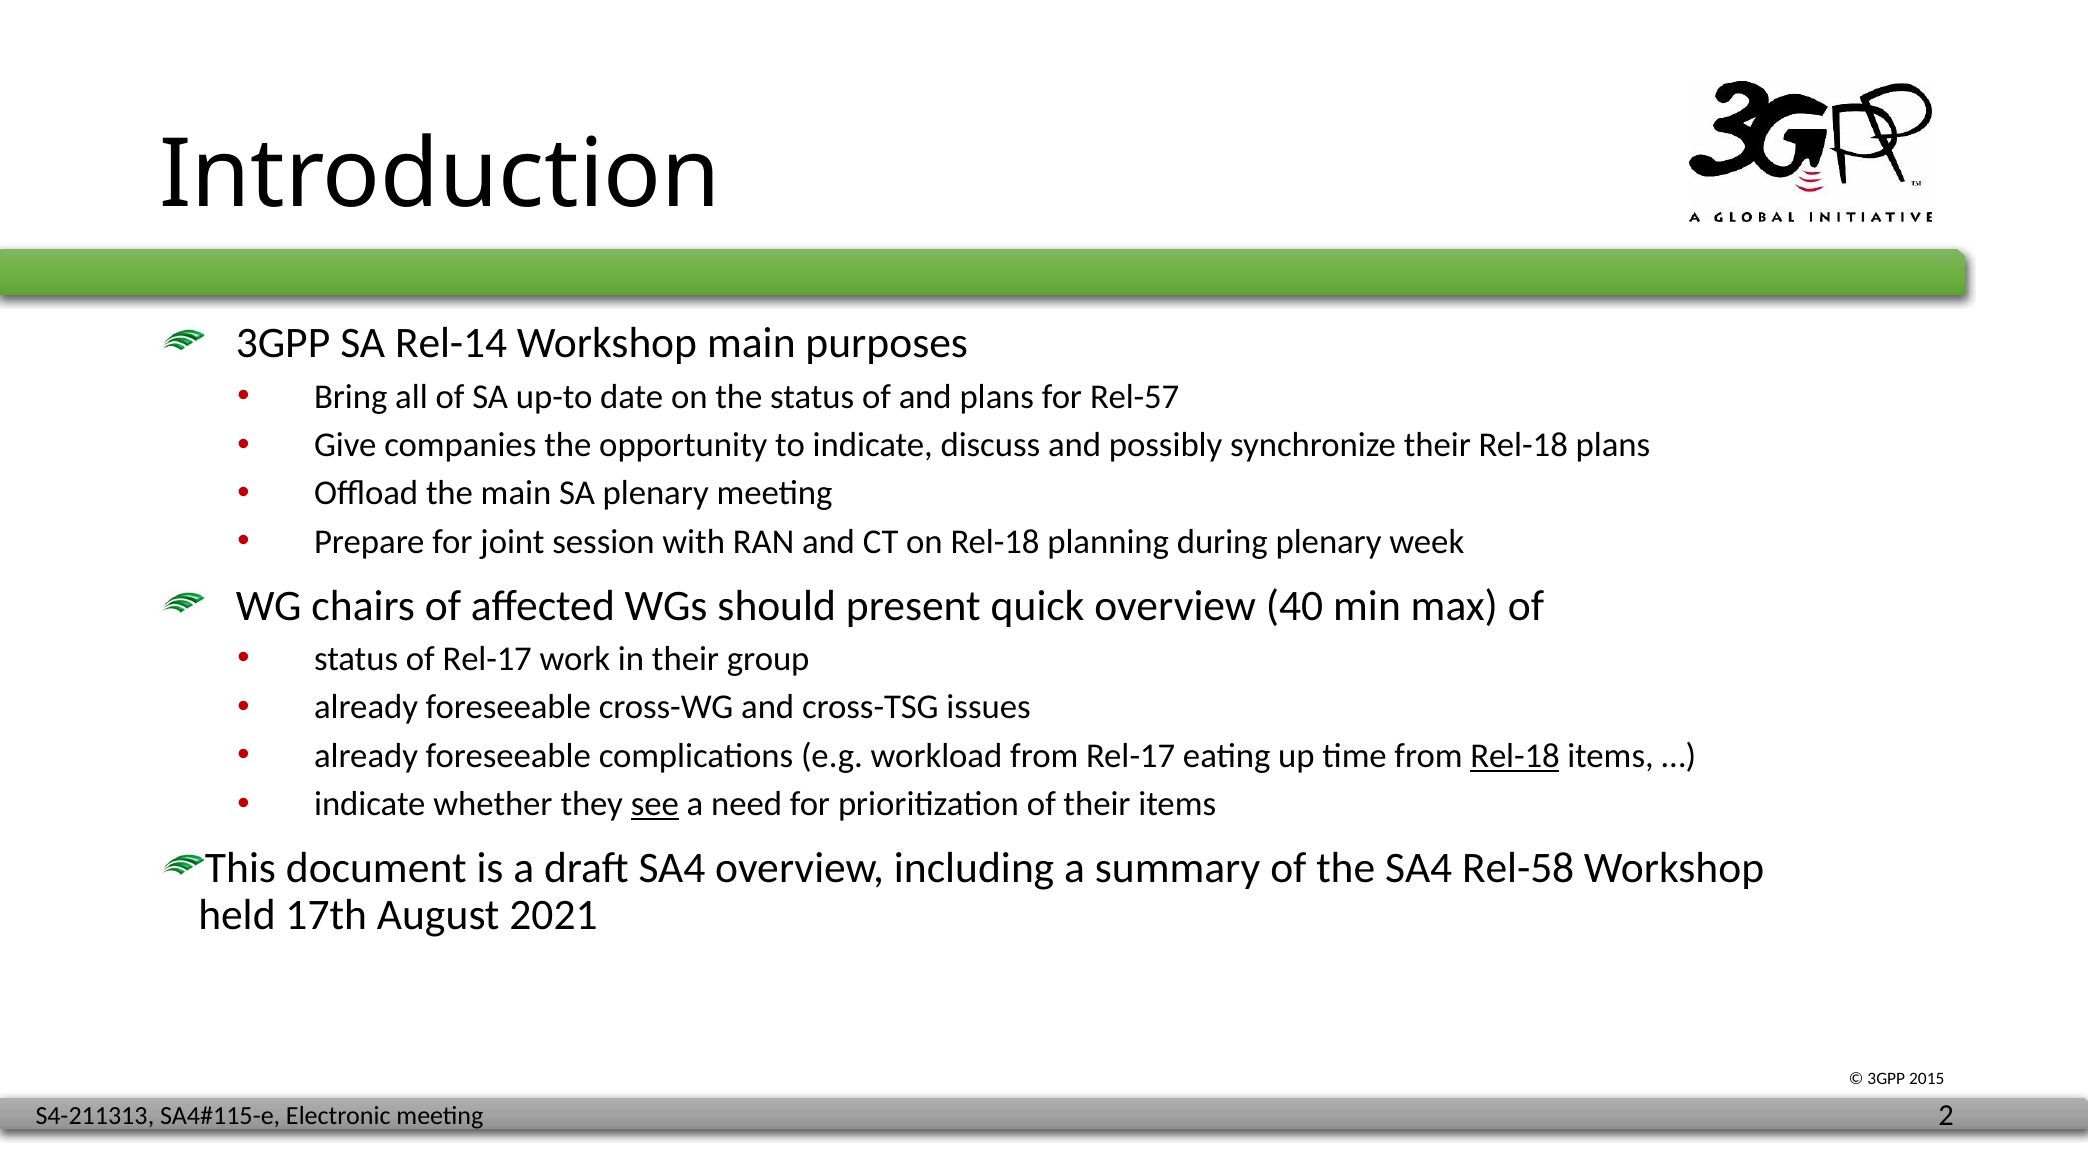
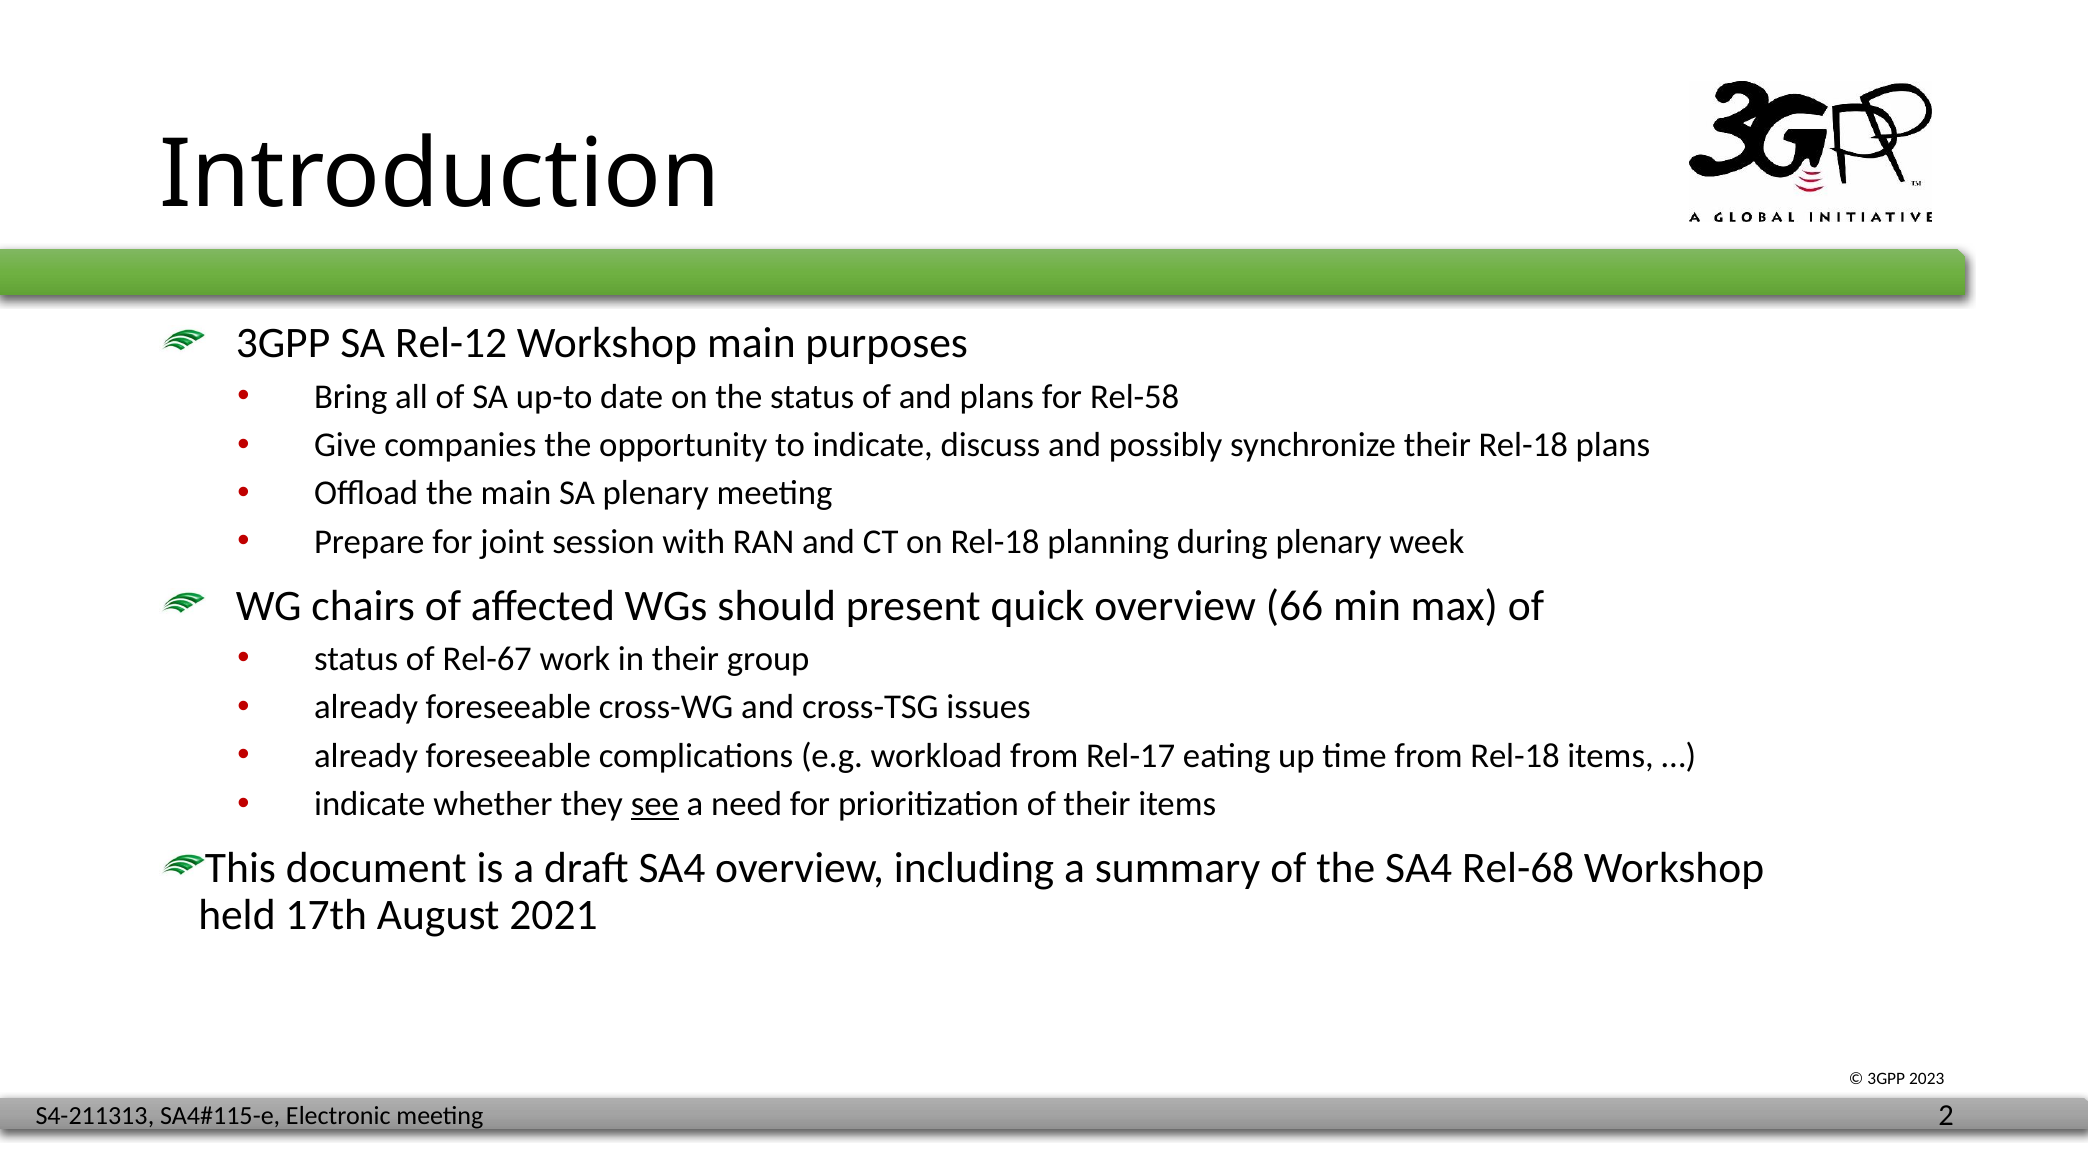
Rel-14: Rel-14 -> Rel-12
Rel-57: Rel-57 -> Rel-58
40: 40 -> 66
of Rel-17: Rel-17 -> Rel-67
Rel-18 at (1515, 756) underline: present -> none
Rel-58: Rel-58 -> Rel-68
2015: 2015 -> 2023
